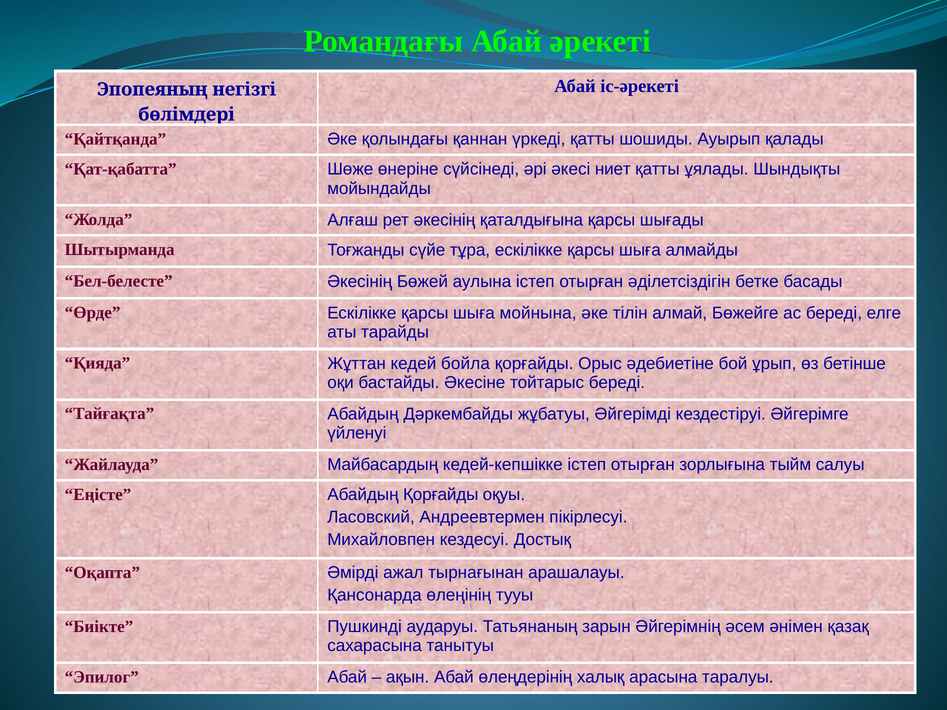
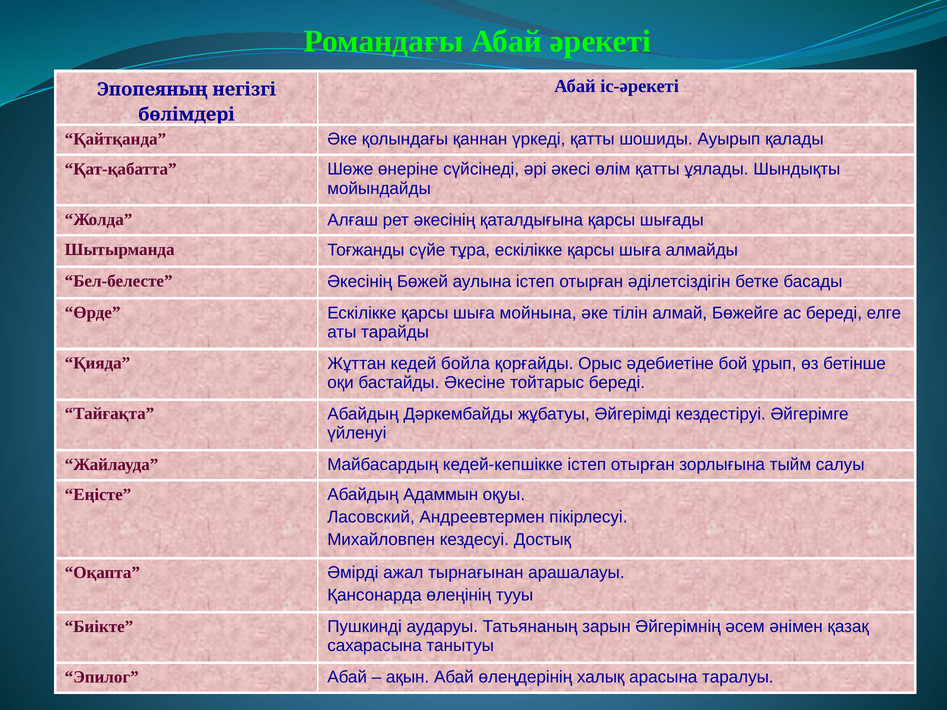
ниет: ниет -> өлім
Абайдың Қорғайды: Қорғайды -> Адаммын
